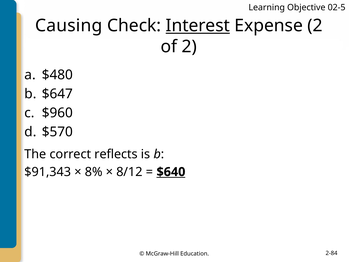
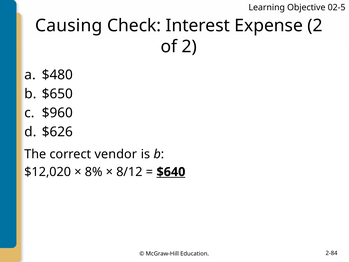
Interest underline: present -> none
$647: $647 -> $650
$570: $570 -> $626
reflects: reflects -> vendor
$91,343: $91,343 -> $12,020
